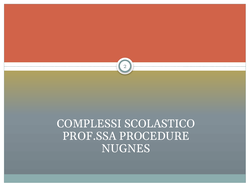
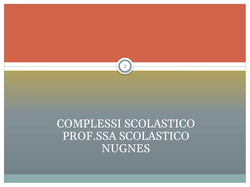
PROF.SSA PROCEDURE: PROCEDURE -> SCOLASTICO
